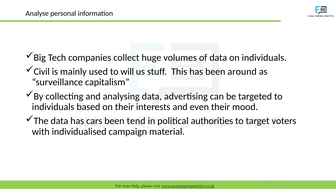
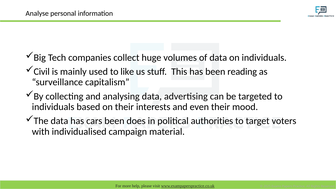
will: will -> like
around: around -> reading
tend: tend -> does
